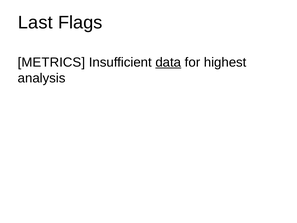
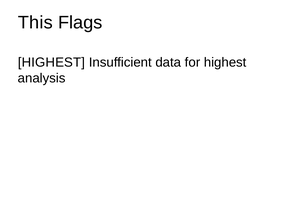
Last: Last -> This
METRICS at (51, 62): METRICS -> HIGHEST
data underline: present -> none
